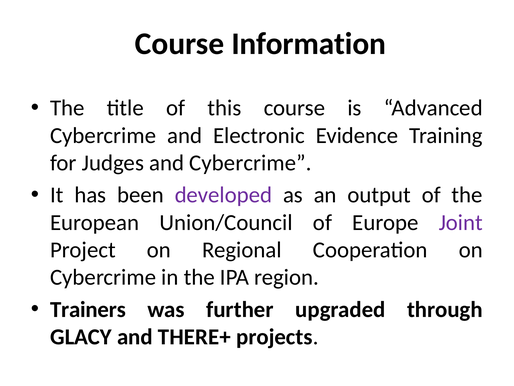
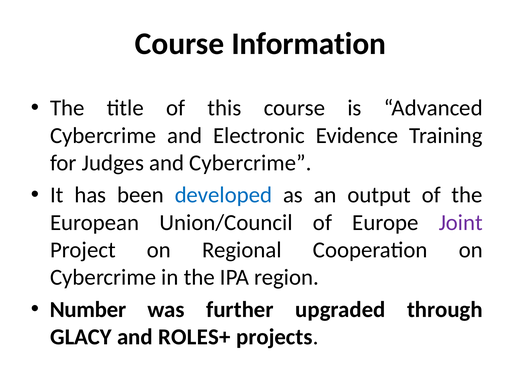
developed colour: purple -> blue
Trainers: Trainers -> Number
THERE+: THERE+ -> ROLES+
